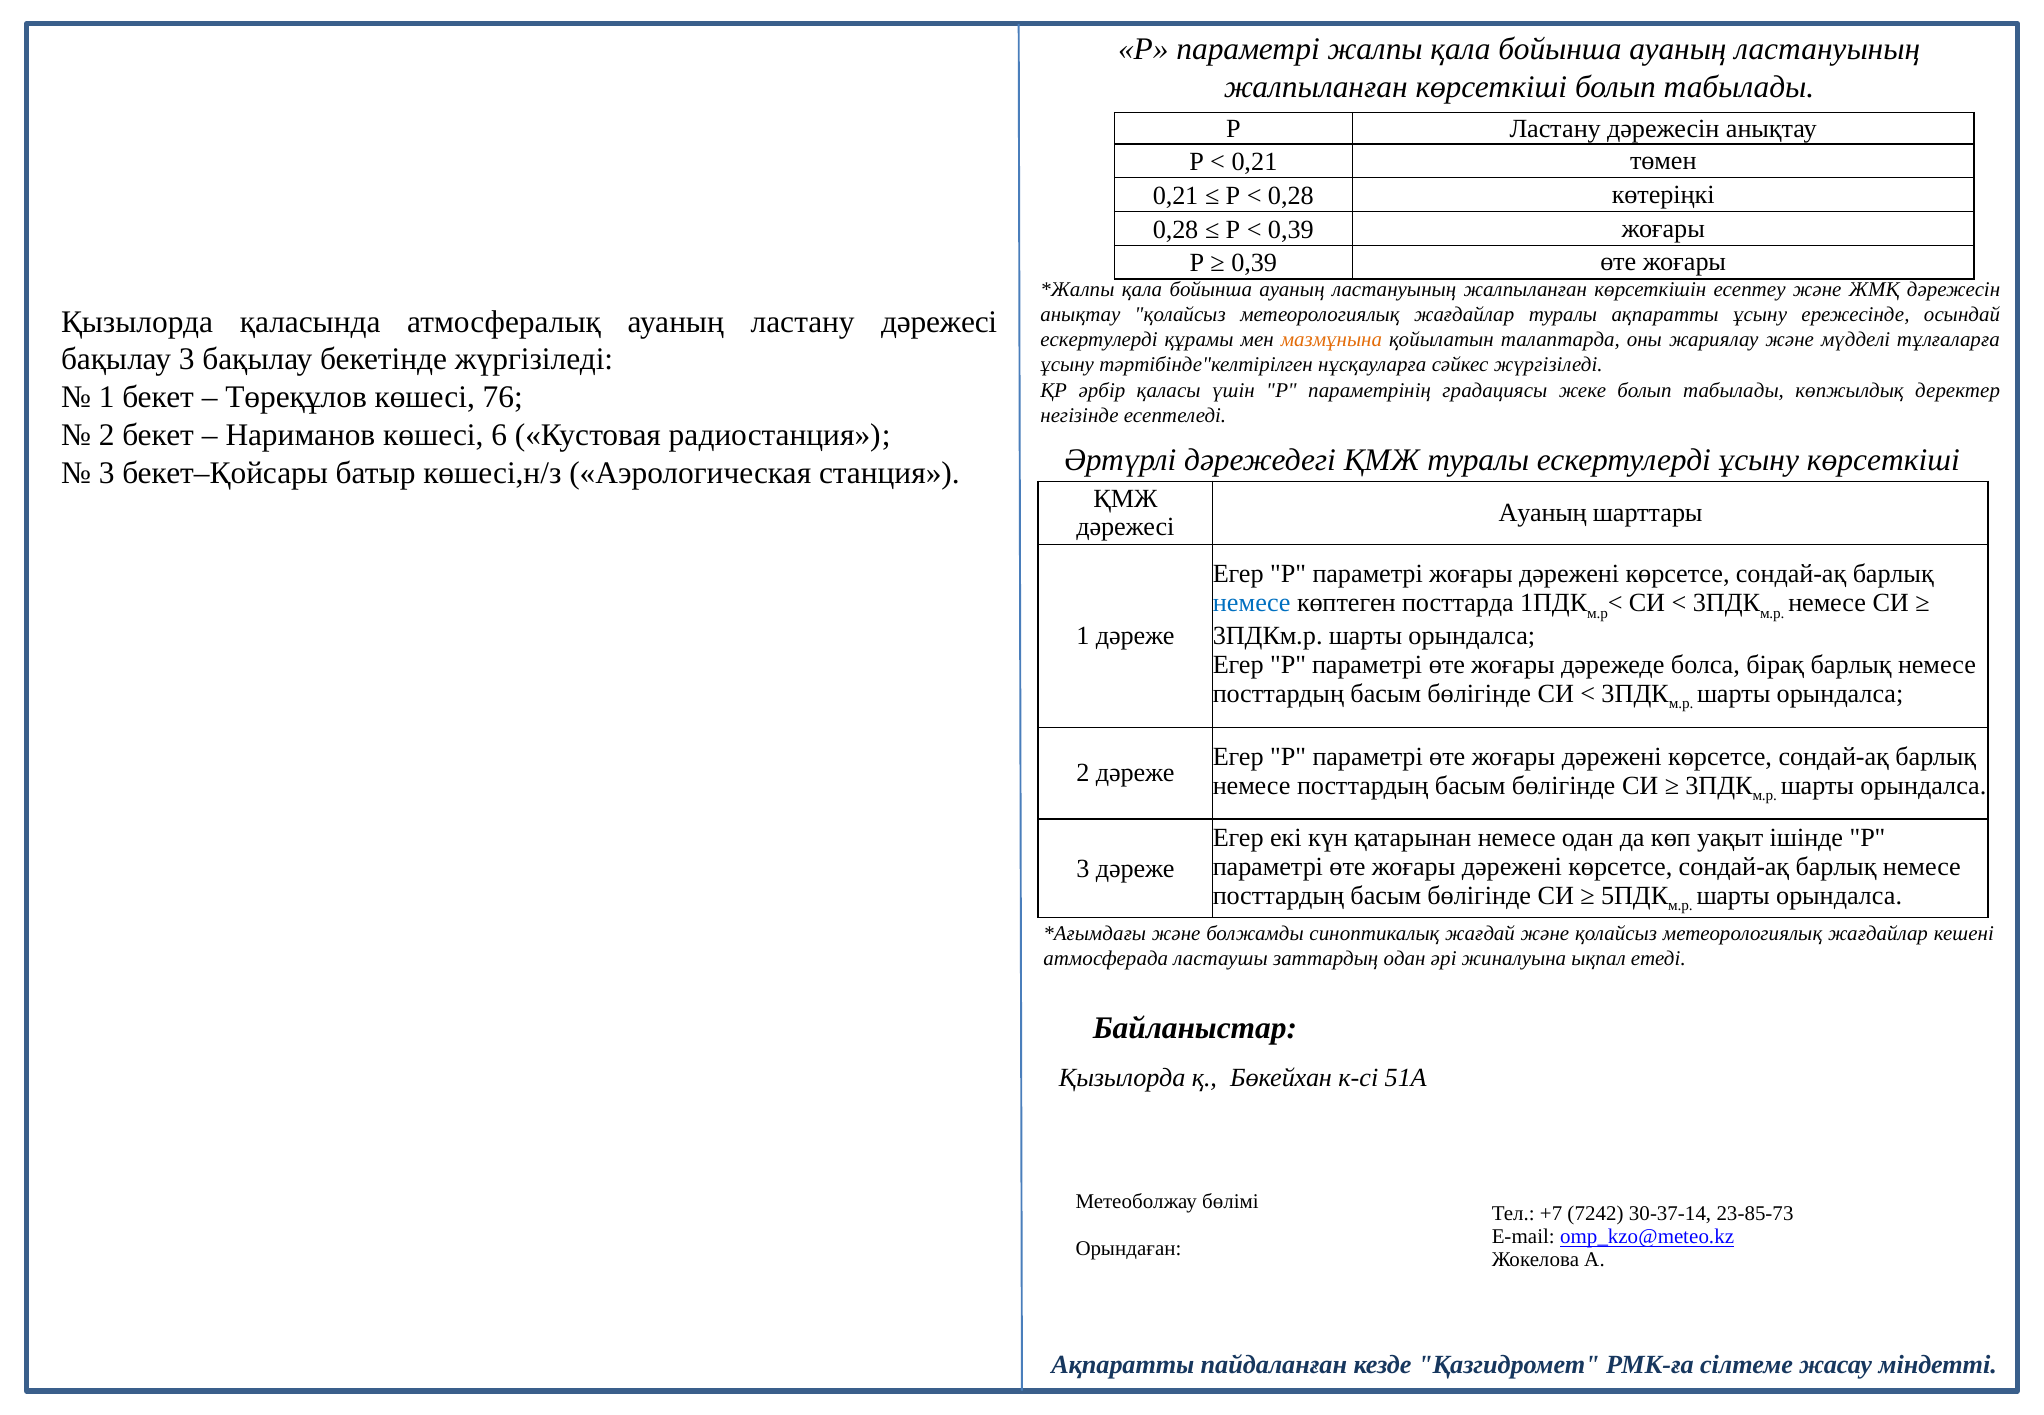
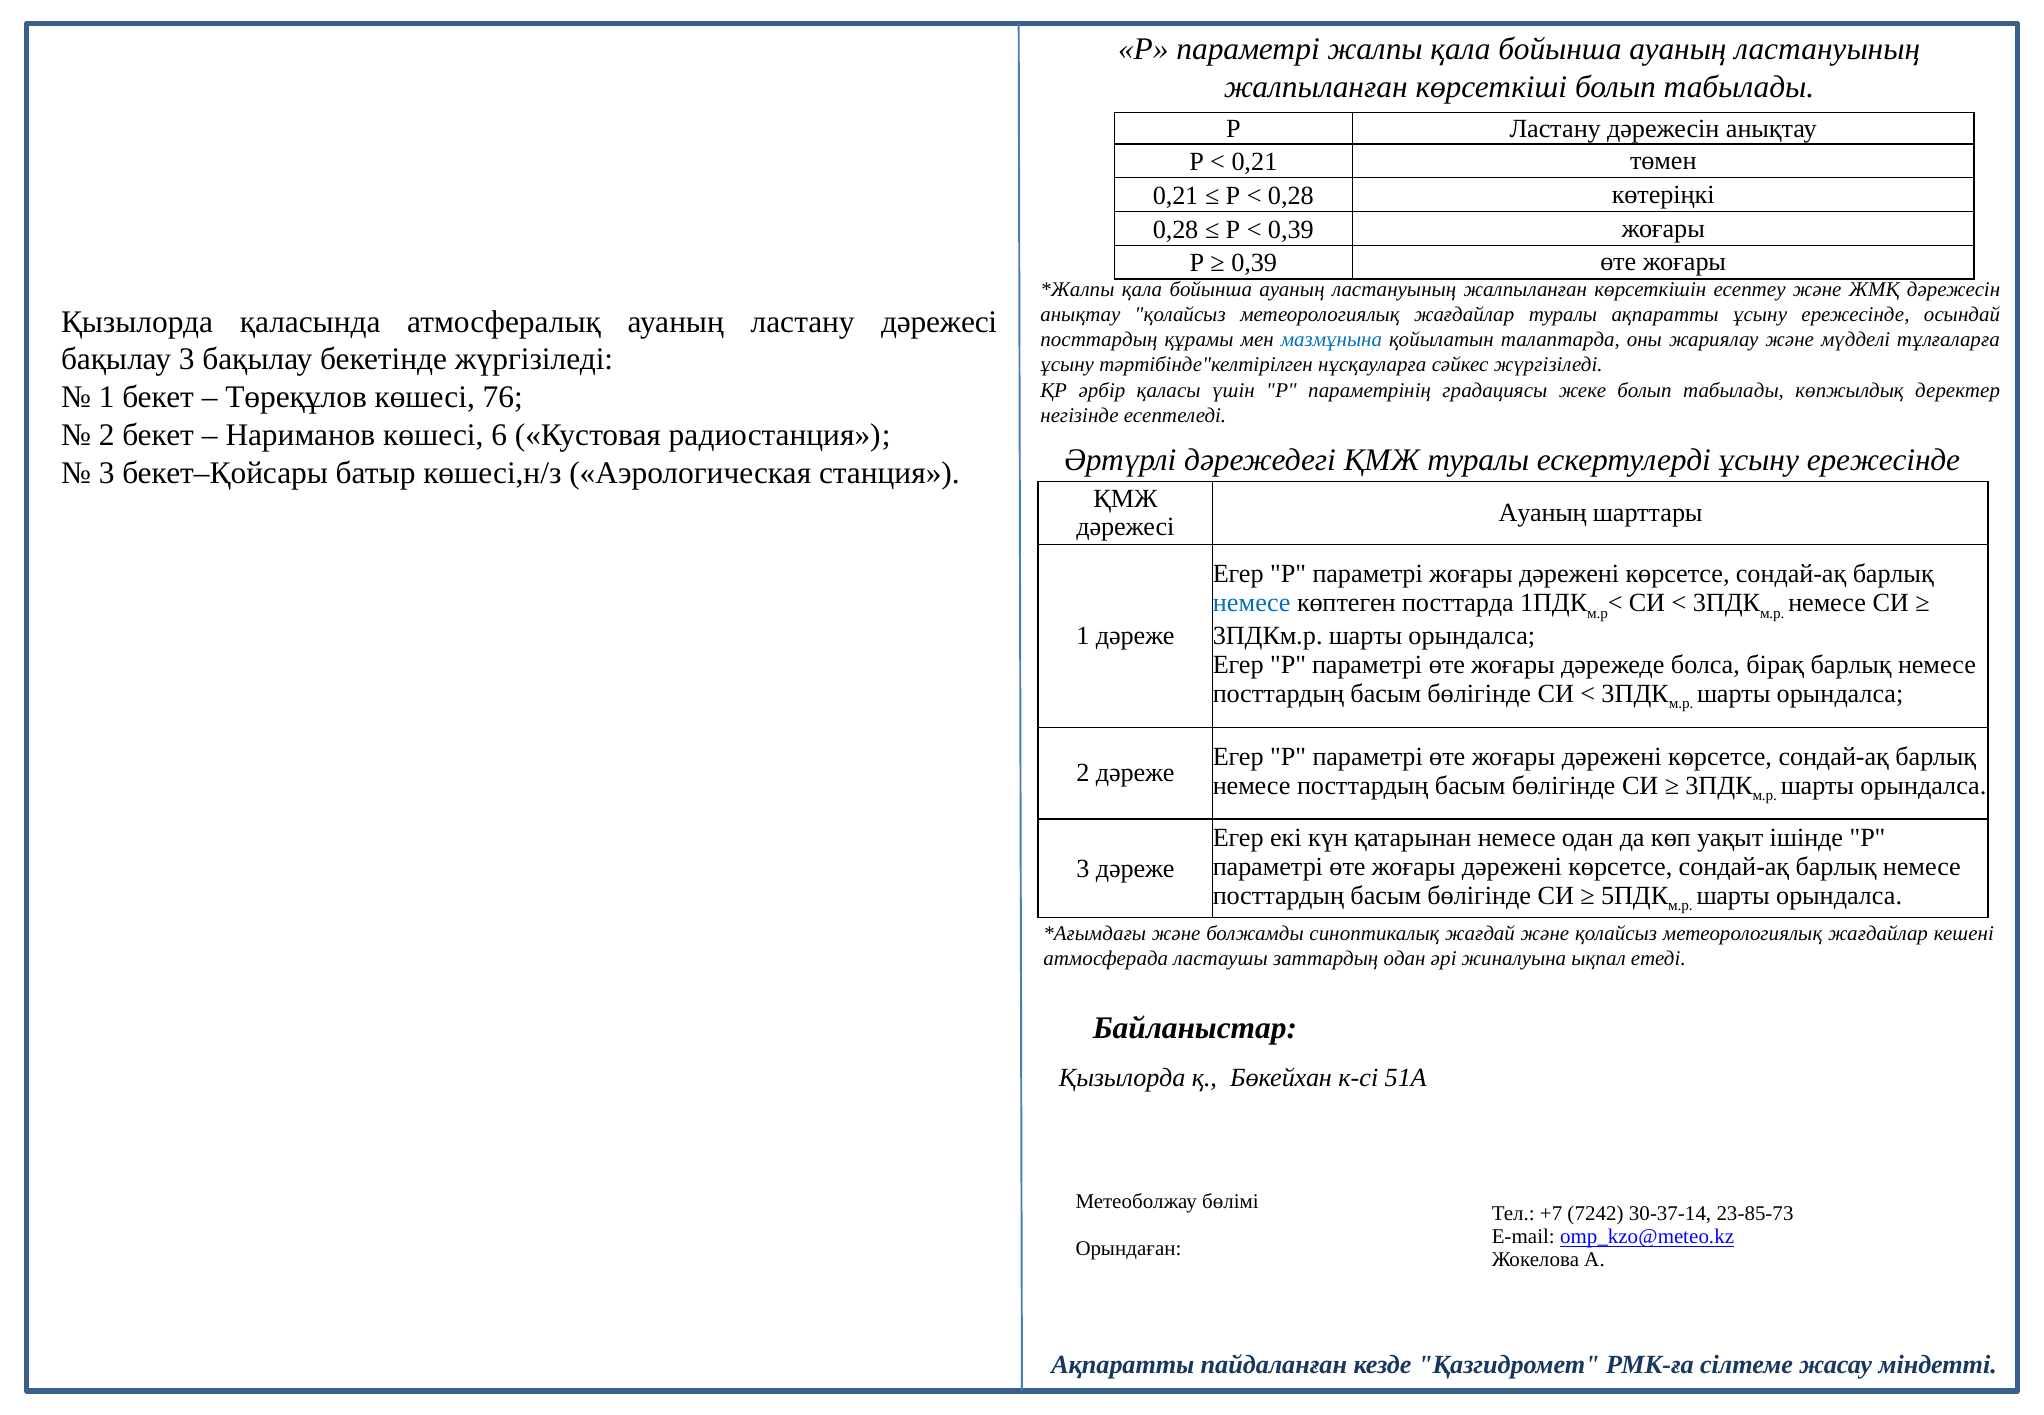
ескертулерді at (1099, 340): ескертулерді -> посттардың
мазмұнына colour: orange -> blue
ескертулерді ұсыну көрсеткіші: көрсеткіші -> ережесінде
